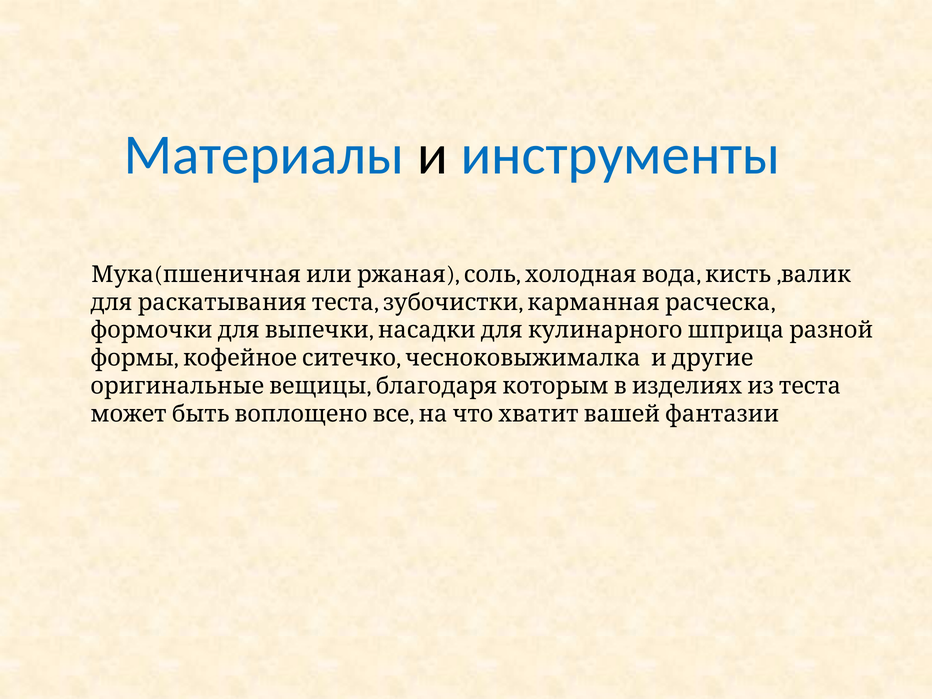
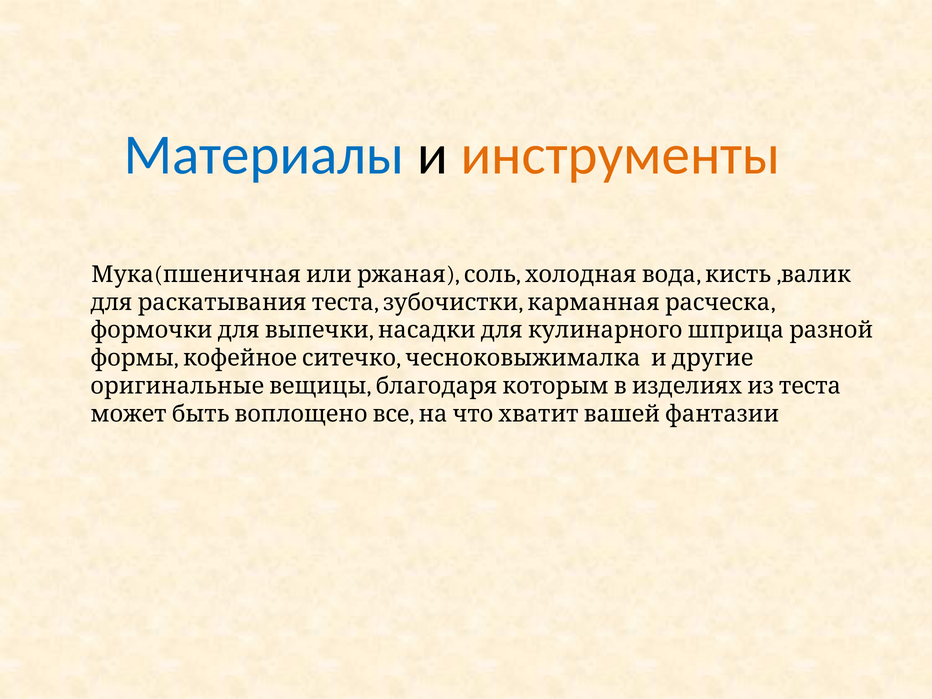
инструменты colour: blue -> orange
